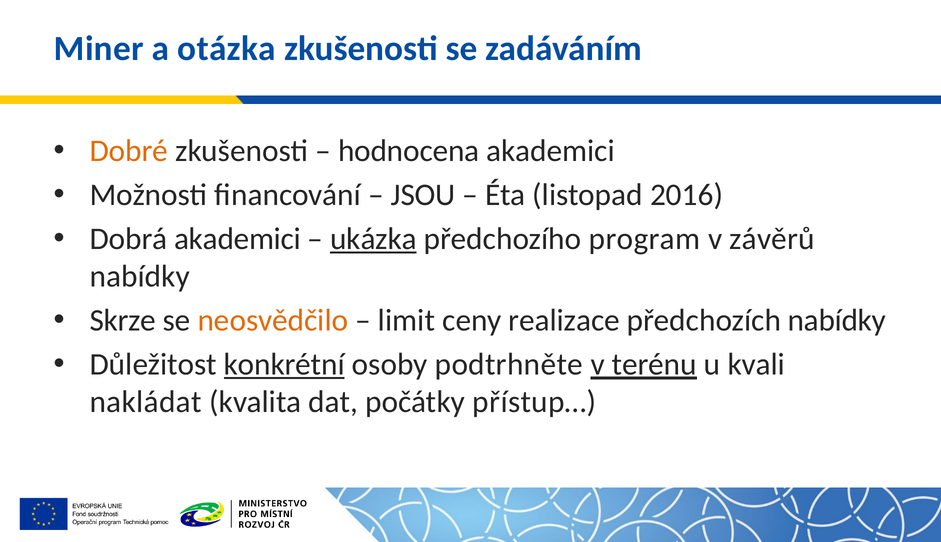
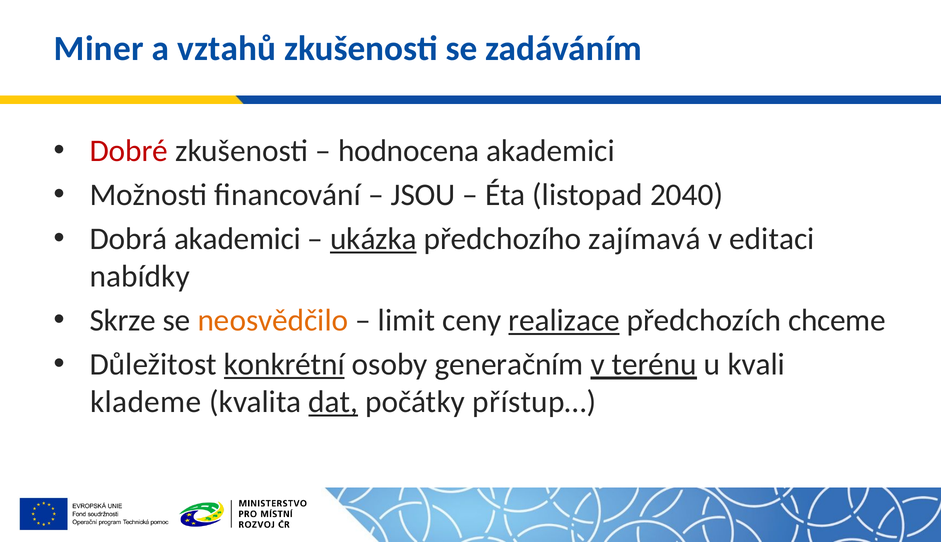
otázka: otázka -> vztahů
Dobré colour: orange -> red
2016: 2016 -> 2040
program: program -> zajímavá
závěrů: závěrů -> editaci
realizace underline: none -> present
předchozích nabídky: nabídky -> chceme
podtrhněte: podtrhněte -> generačním
nakládat: nakládat -> klademe
dat underline: none -> present
